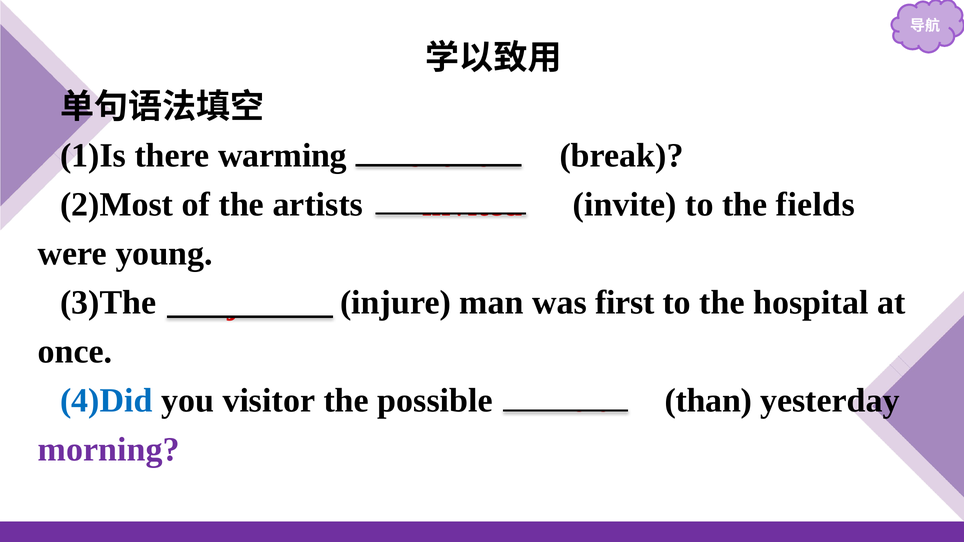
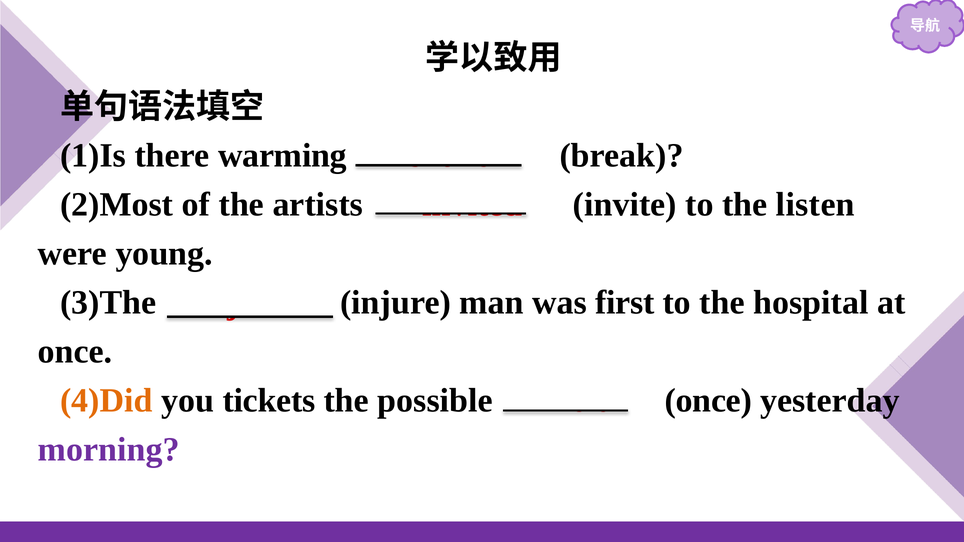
fields: fields -> listen
4)Did colour: blue -> orange
visitor: visitor -> tickets
than at (708, 401): than -> once
